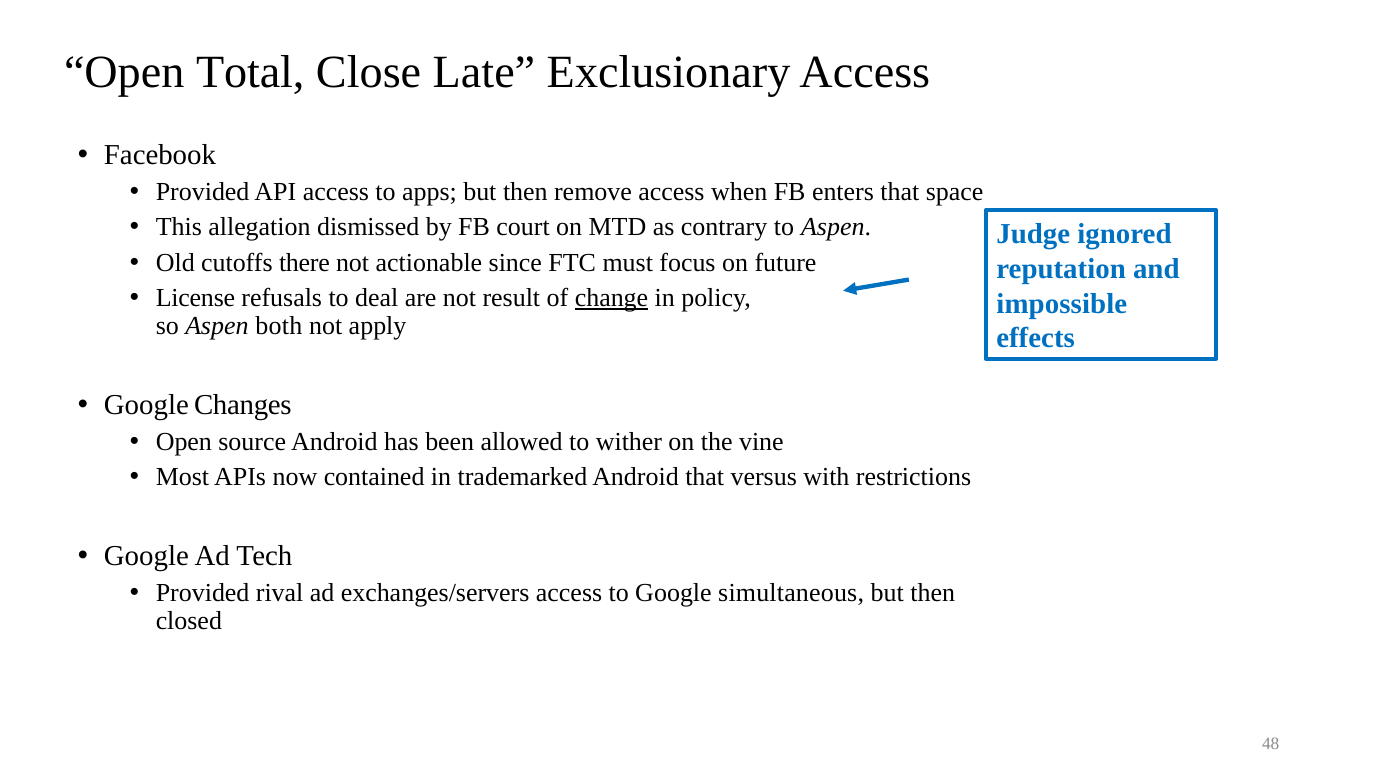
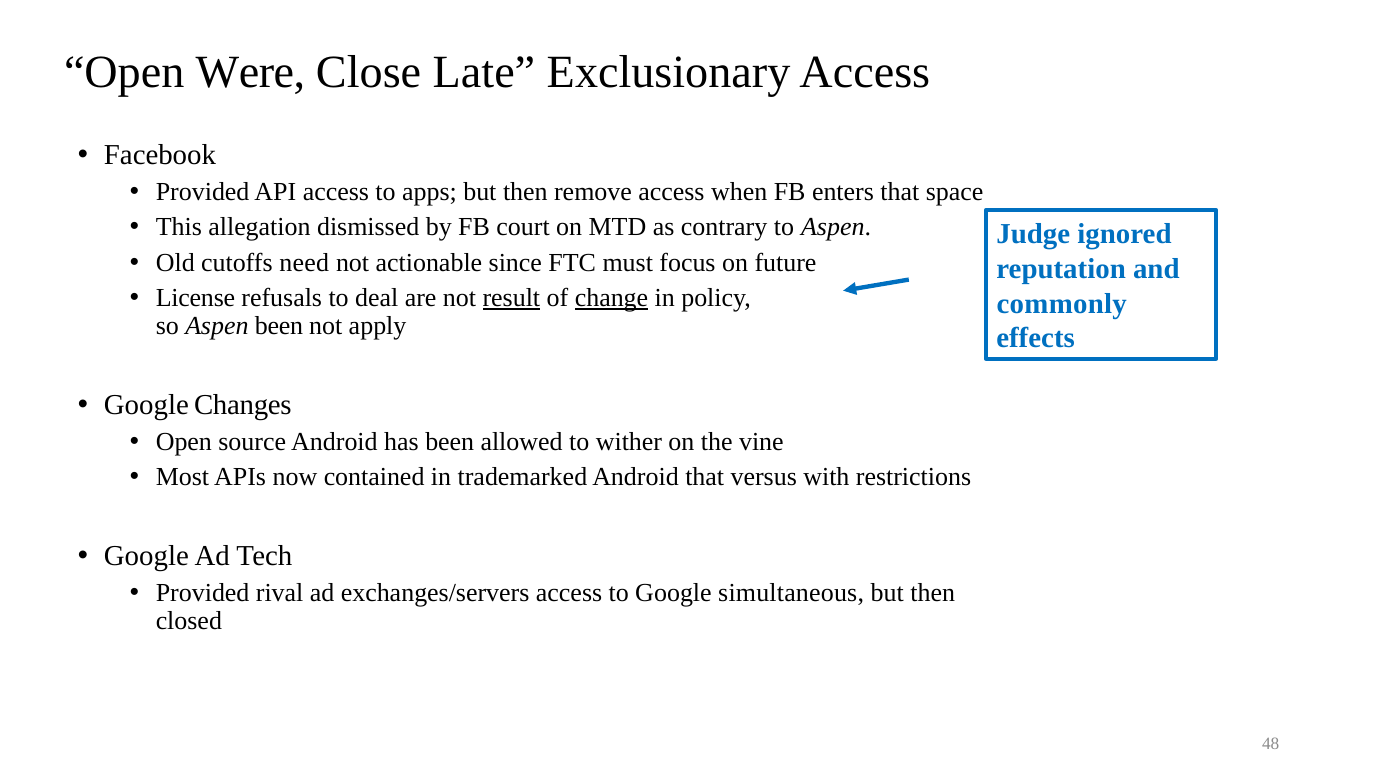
Total: Total -> Were
there: there -> need
result underline: none -> present
impossible: impossible -> commonly
Aspen both: both -> been
